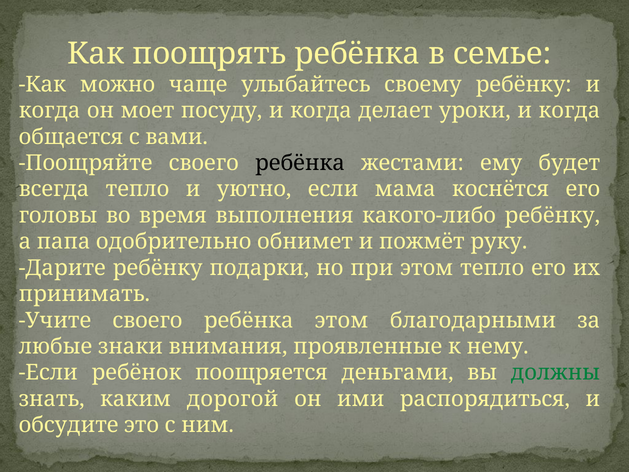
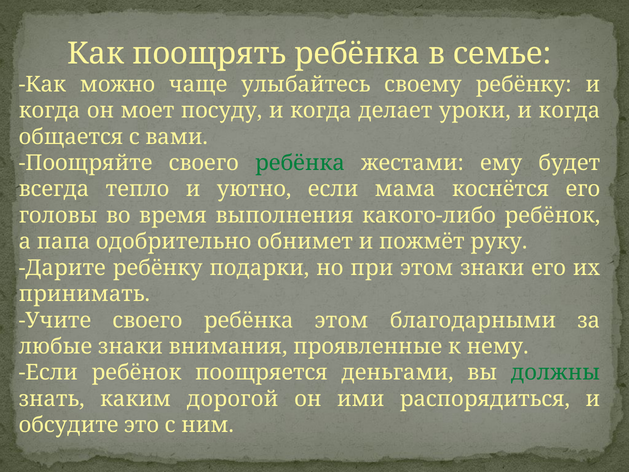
ребёнка at (300, 163) colour: black -> green
какого-либо ребёнку: ребёнку -> ребёнок
этом тепло: тепло -> знаки
